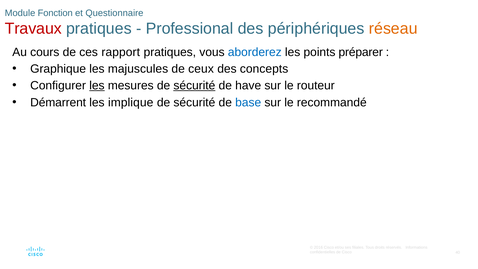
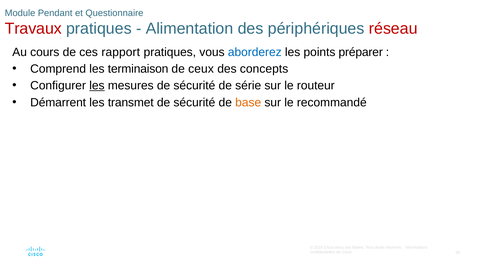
Fonction: Fonction -> Pendant
Professional: Professional -> Alimentation
réseau colour: orange -> red
Graphique: Graphique -> Comprend
majuscules: majuscules -> terminaison
sécurité at (194, 86) underline: present -> none
have: have -> série
implique: implique -> transmet
base colour: blue -> orange
